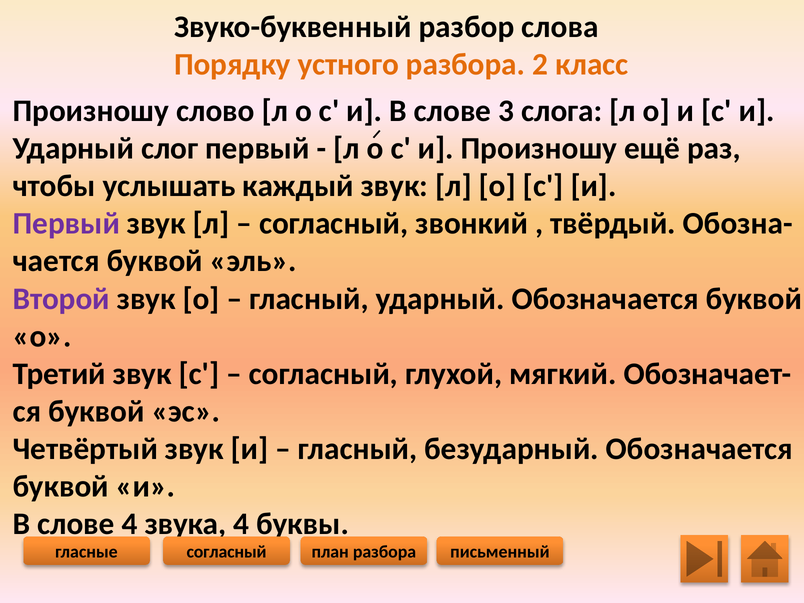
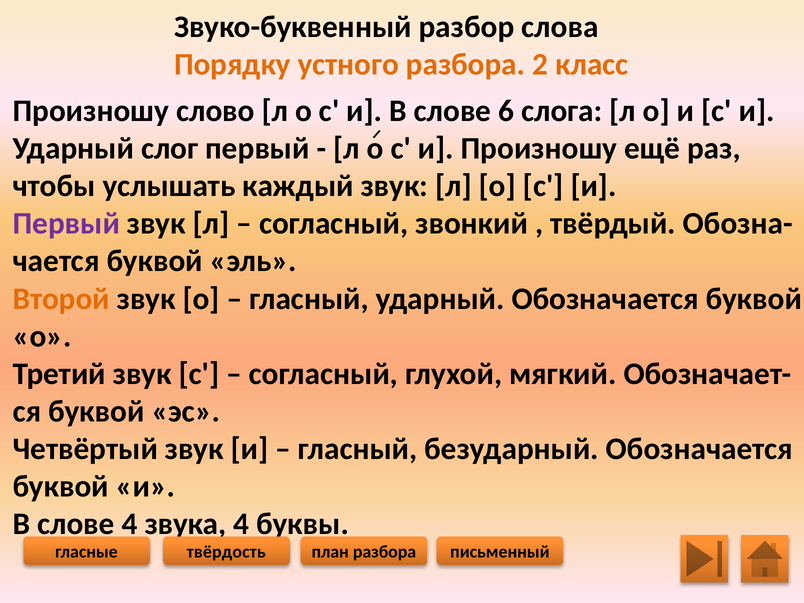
3: 3 -> 6
Второй colour: purple -> orange
гласные согласный: согласный -> твёрдость
